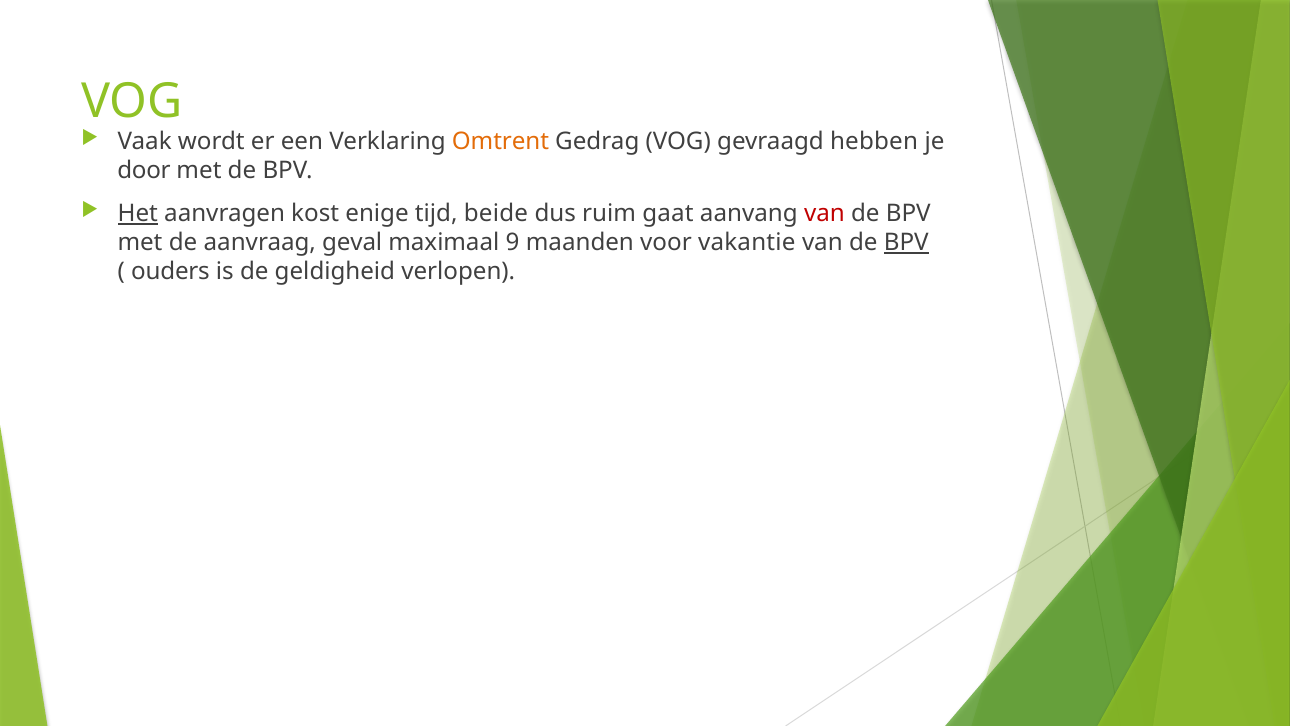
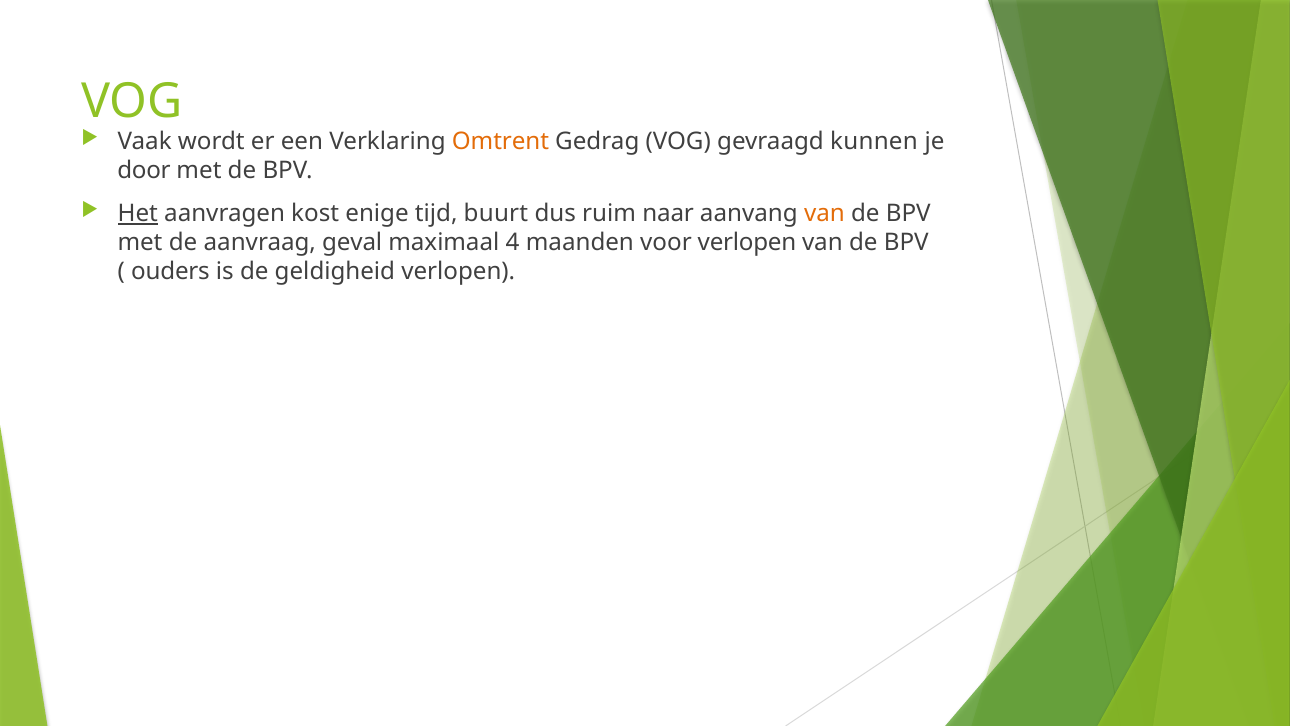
hebben: hebben -> kunnen
beide: beide -> buurt
gaat: gaat -> naar
van at (824, 213) colour: red -> orange
9: 9 -> 4
voor vakantie: vakantie -> verlopen
BPV at (906, 242) underline: present -> none
